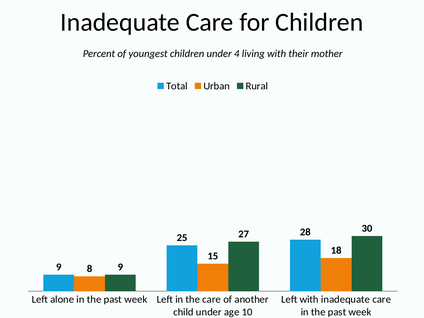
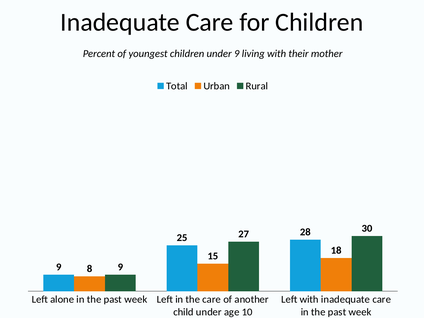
under 4: 4 -> 9
